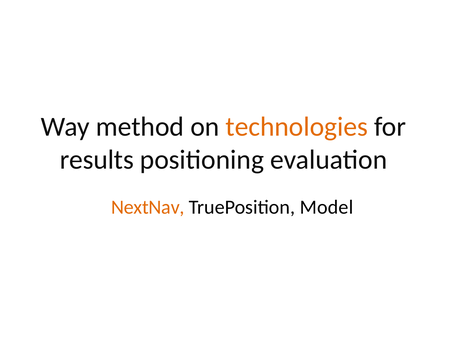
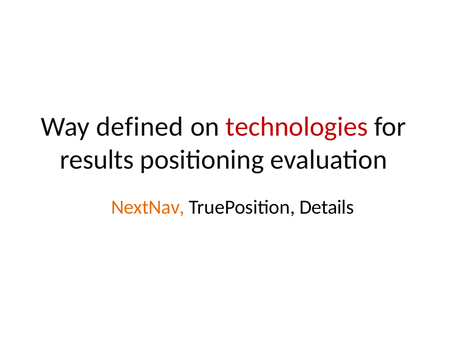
method: method -> defined
technologies colour: orange -> red
Model: Model -> Details
